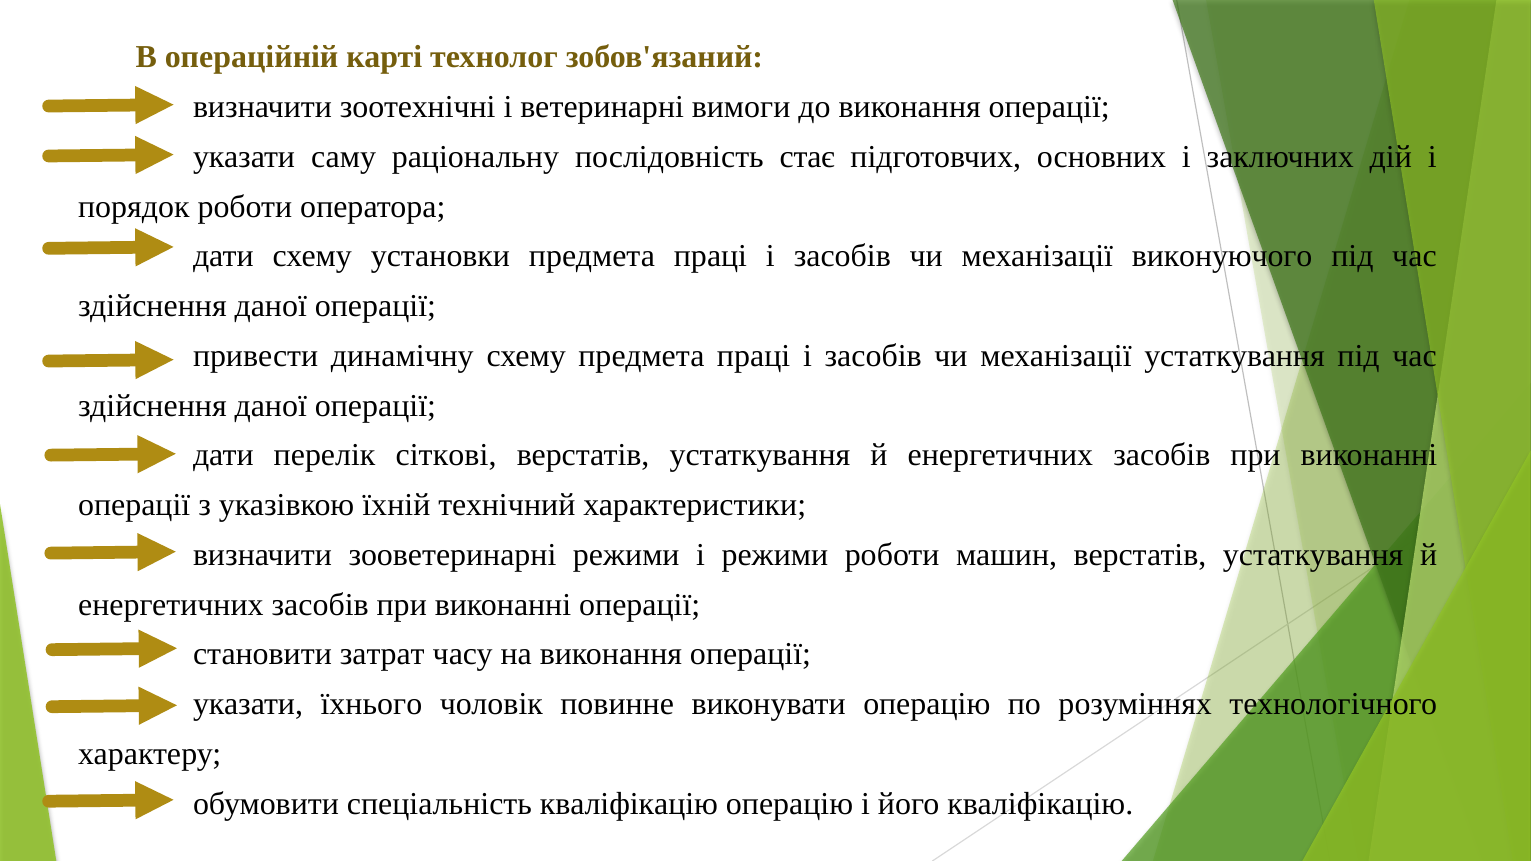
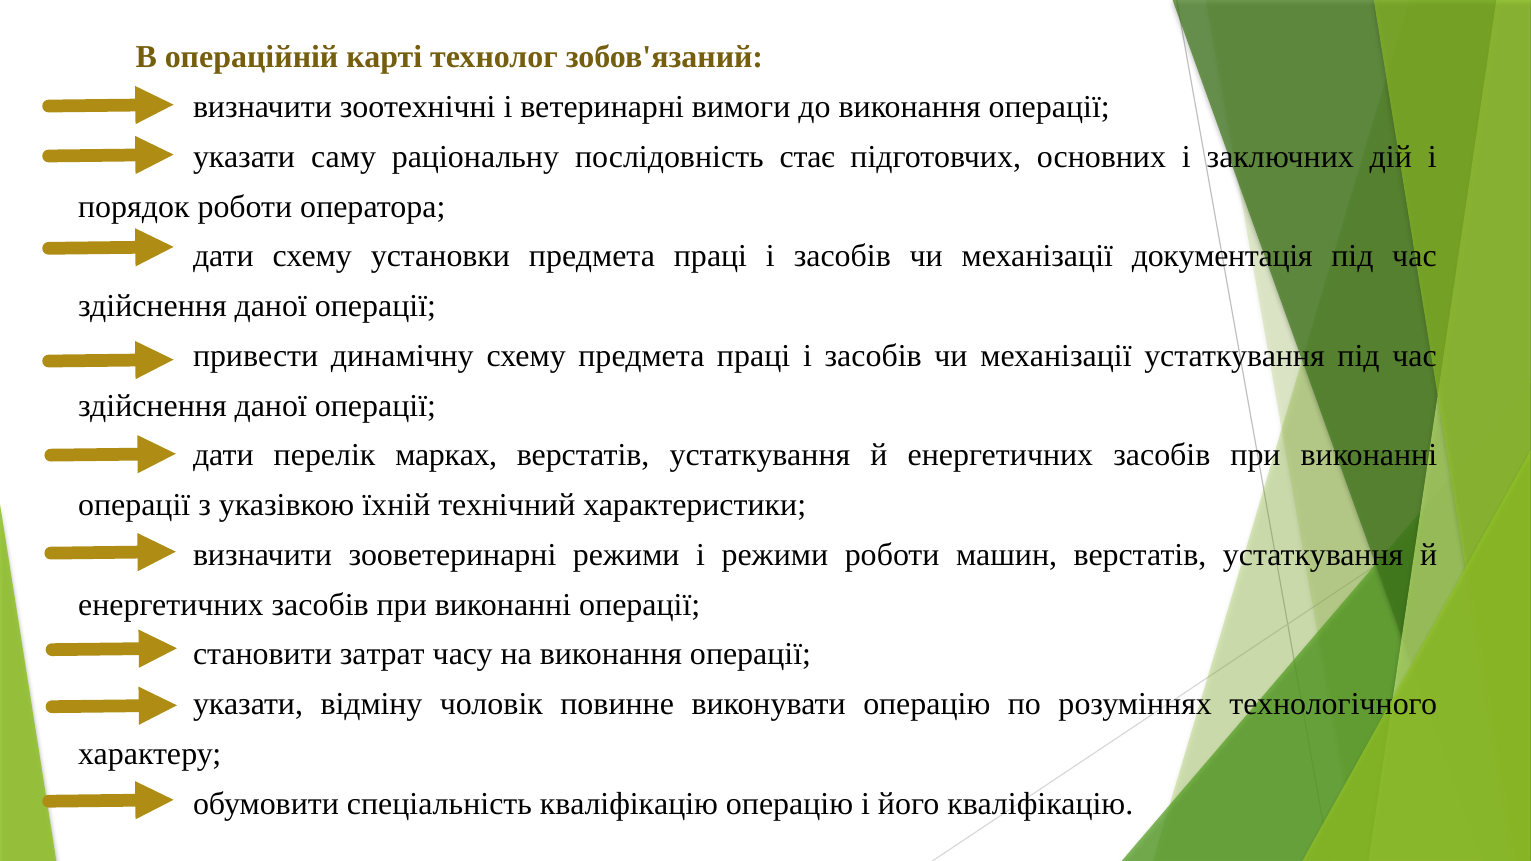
виконуючого: виконуючого -> документація
сіткові: сіткові -> марках
їхнього: їхнього -> відміну
